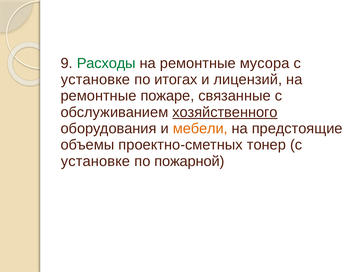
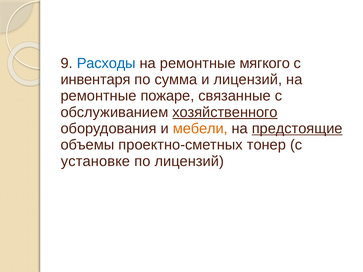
Расходы colour: green -> blue
мусора: мусора -> мягкого
установке at (95, 80): установке -> инвентаря
итогах: итогах -> сумма
предстоящие underline: none -> present
по пожарной: пожарной -> лицензий
